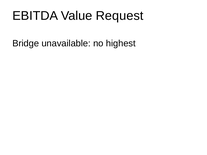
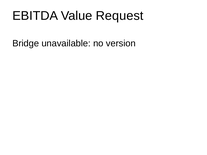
highest: highest -> version
